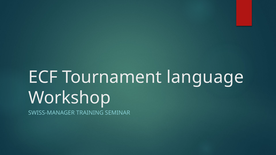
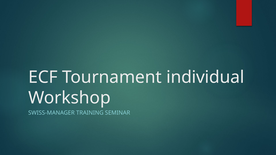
language: language -> individual
